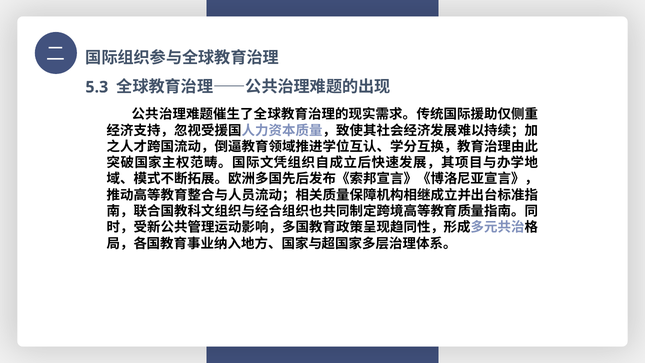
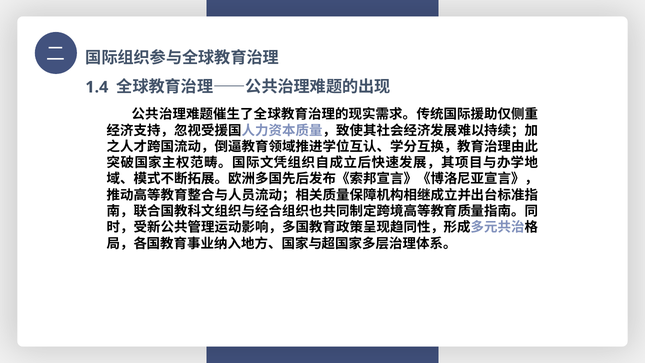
5.3: 5.3 -> 1.4
